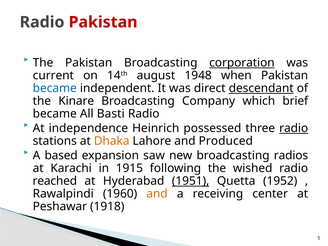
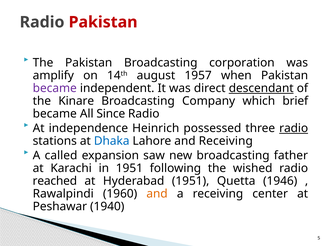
corporation underline: present -> none
current: current -> amplify
1948: 1948 -> 1957
became at (55, 88) colour: blue -> purple
Basti: Basti -> Since
Dhaka colour: orange -> blue
and Produced: Produced -> Receiving
based: based -> called
radios: radios -> father
in 1915: 1915 -> 1951
1951 at (191, 181) underline: present -> none
1952: 1952 -> 1946
1918: 1918 -> 1940
